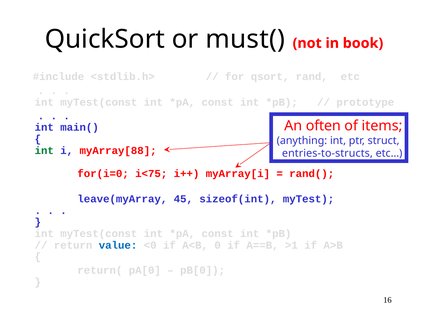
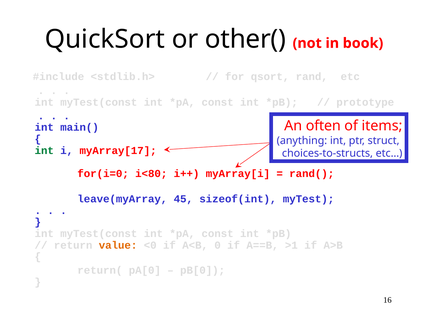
must(: must( -> other(
myArray[88: myArray[88 -> myArray[17
entries-to-structs: entries-to-structs -> choices-to-structs
i<75: i<75 -> i<80
value colour: blue -> orange
